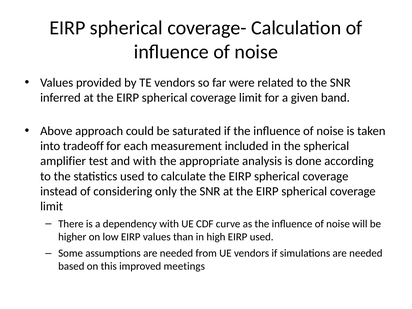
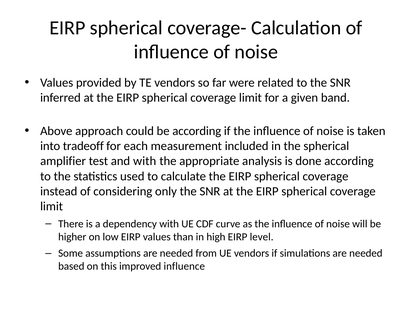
be saturated: saturated -> according
EIRP used: used -> level
improved meetings: meetings -> influence
